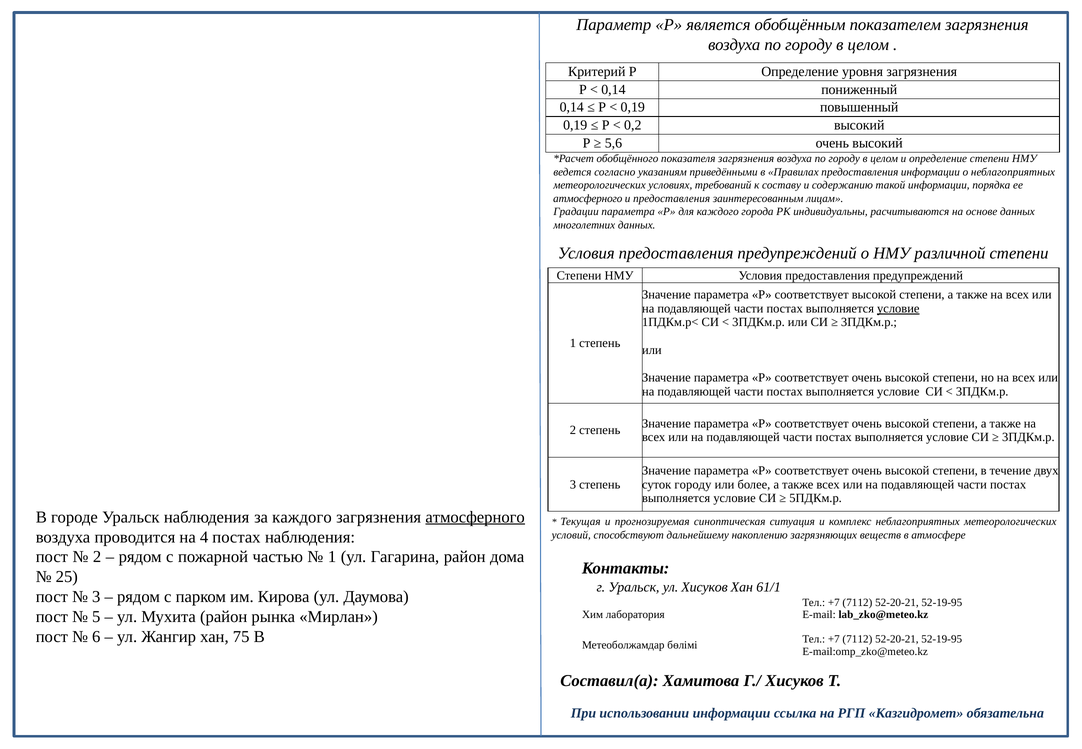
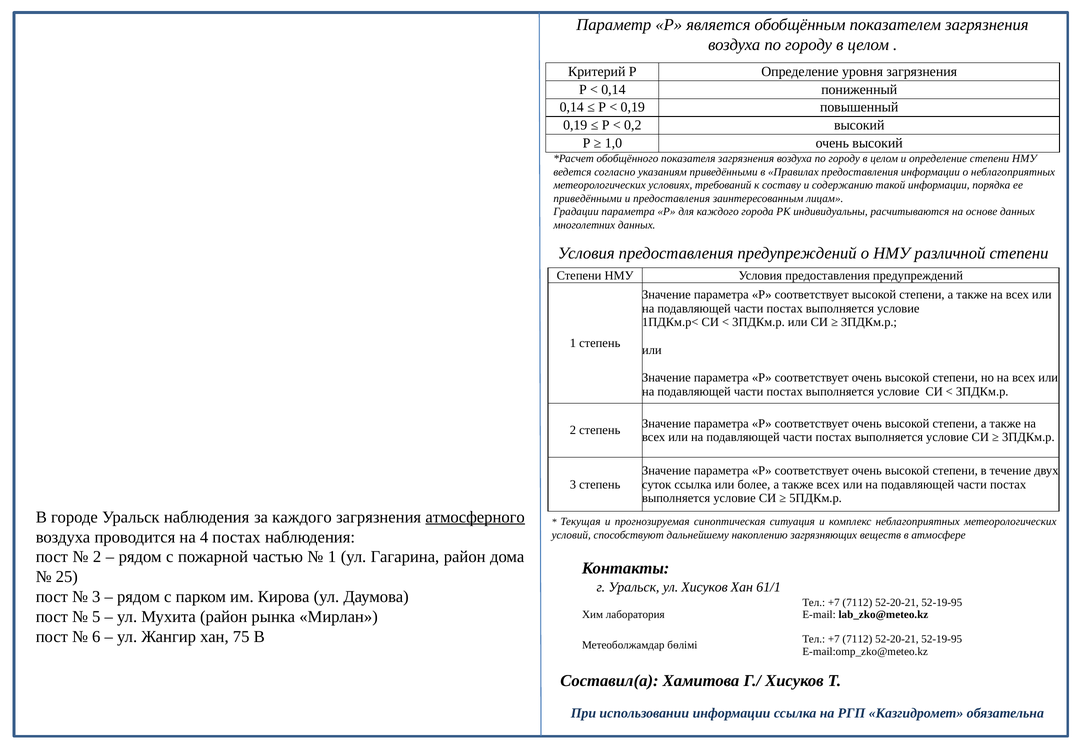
5,6: 5,6 -> 1,0
атмосферного at (588, 198): атмосферного -> приведёнными
условие at (898, 309) underline: present -> none
суток городу: городу -> ссылка
